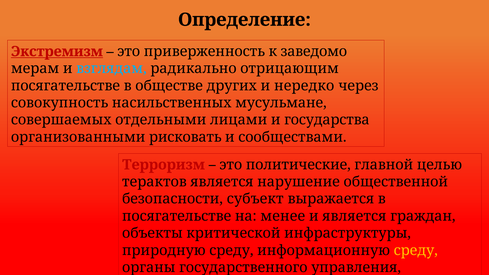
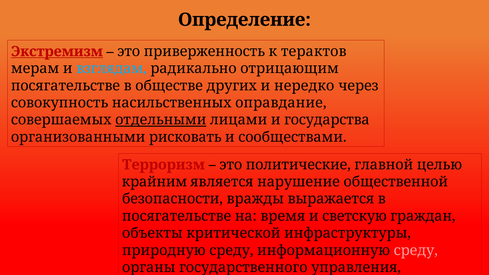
заведомо: заведомо -> терактов
мусульмане: мусульмане -> оправдание
отдельными underline: none -> present
терактов: терактов -> крайним
субъект: субъект -> вражды
менее: менее -> время
и является: является -> светскую
среду at (416, 250) colour: yellow -> pink
